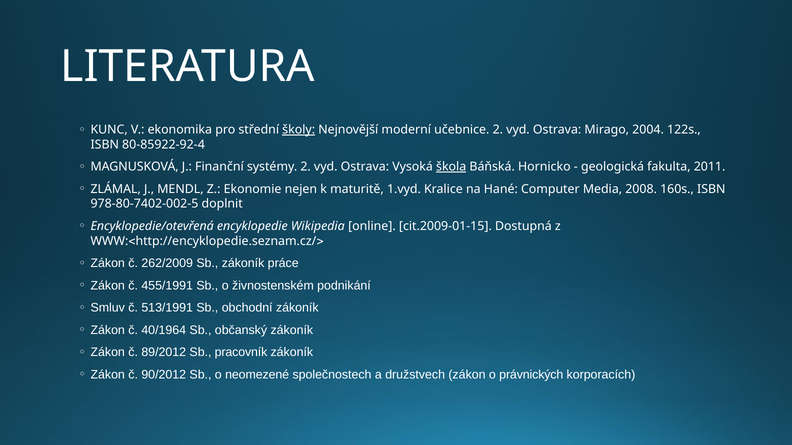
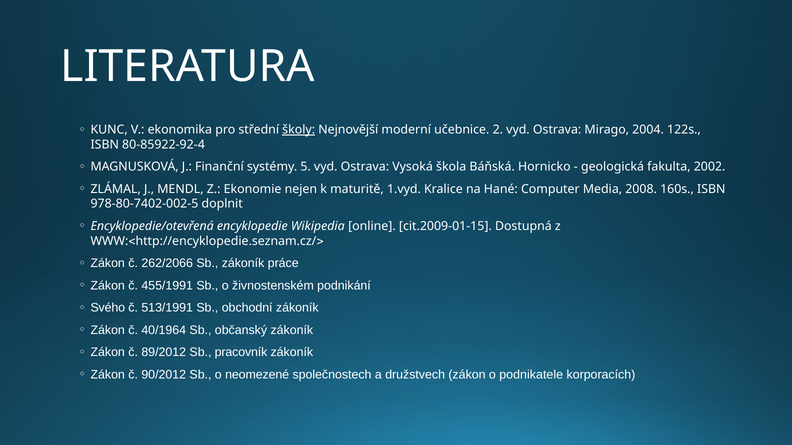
systémy 2: 2 -> 5
škola underline: present -> none
2011: 2011 -> 2002
262/2009: 262/2009 -> 262/2066
Smluv: Smluv -> Svého
právnických: právnických -> podnikatele
